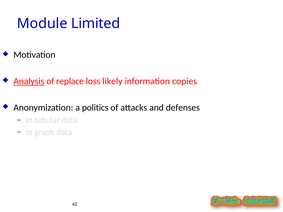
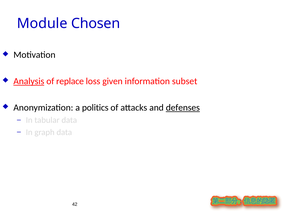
Limited: Limited -> Chosen
likely: likely -> given
copies: copies -> subset
defenses underline: none -> present
